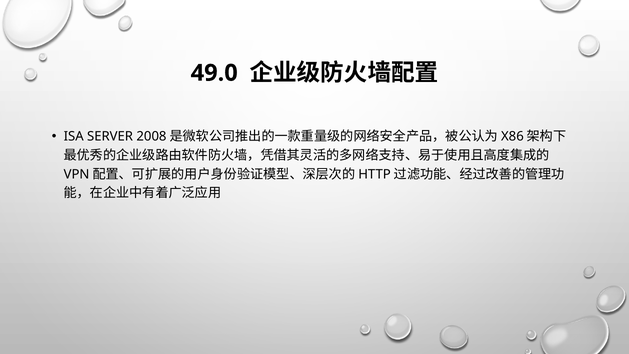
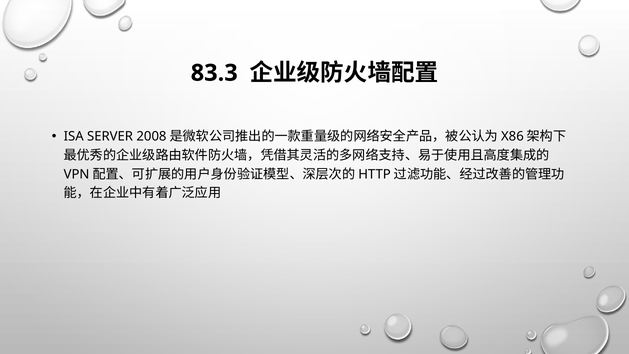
49.0: 49.0 -> 83.3
